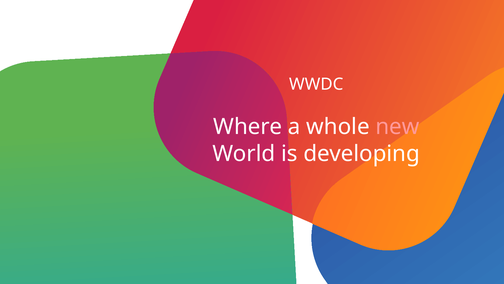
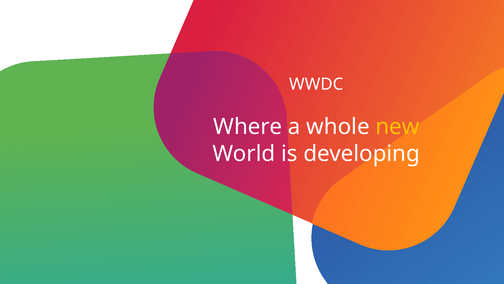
new colour: pink -> yellow
